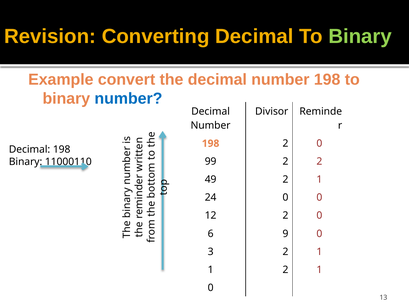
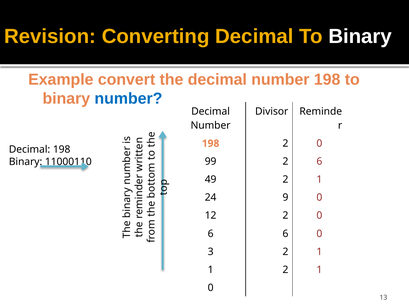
Binary at (360, 36) colour: light green -> white
2 2: 2 -> 6
24 0: 0 -> 9
6 9: 9 -> 6
